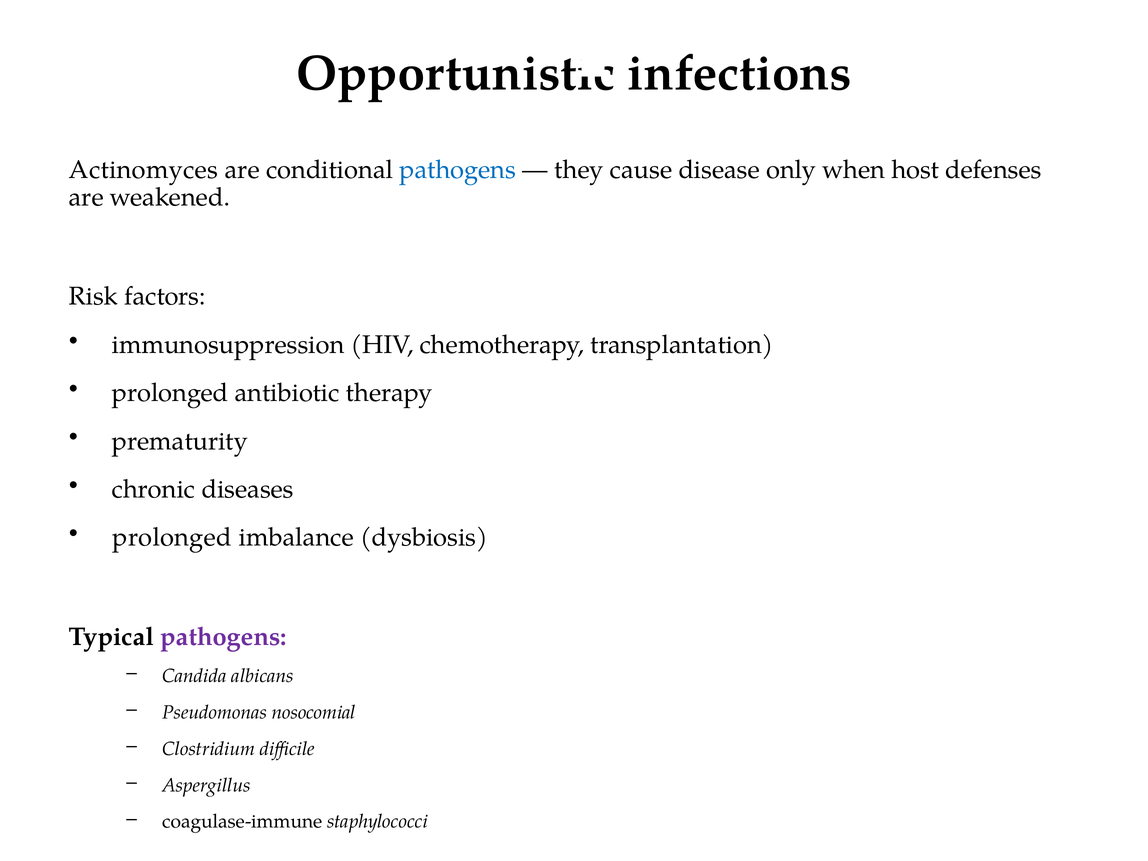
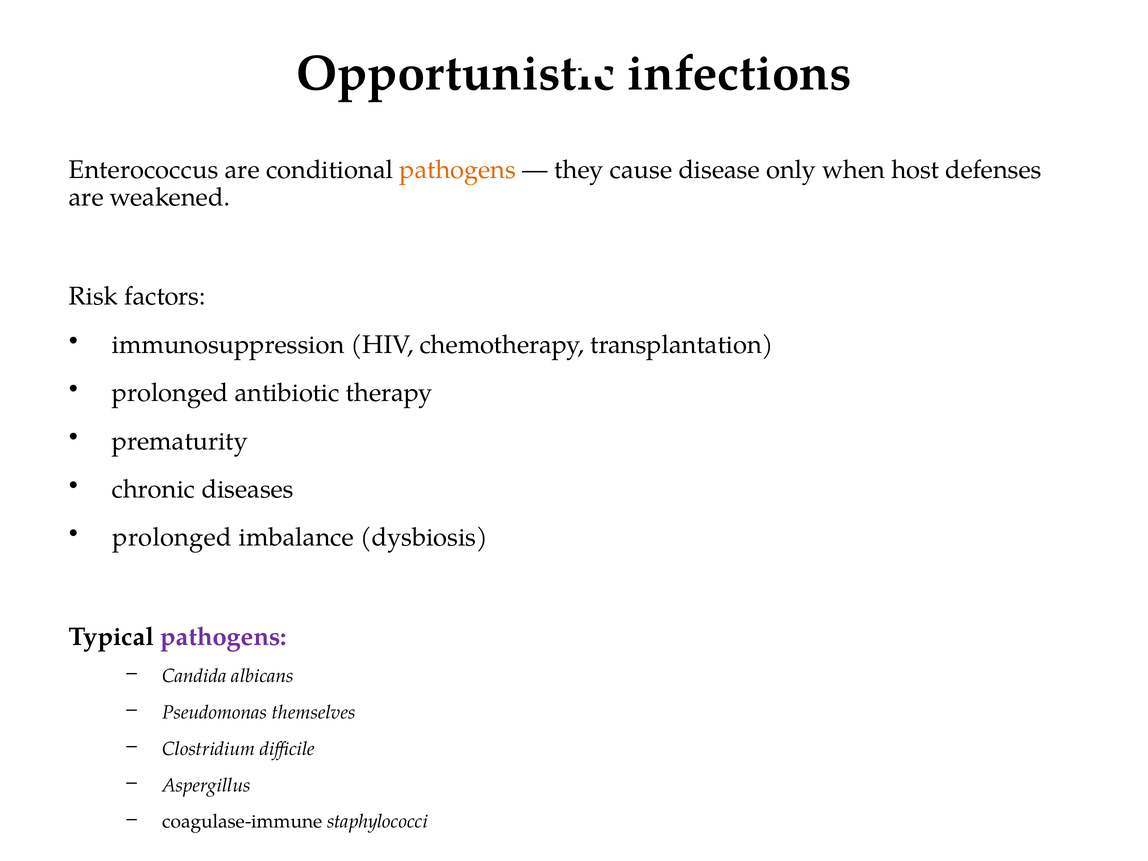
Actinomyces: Actinomyces -> Enterococcus
pathogens at (458, 170) colour: blue -> orange
nosocomial: nosocomial -> themselves
